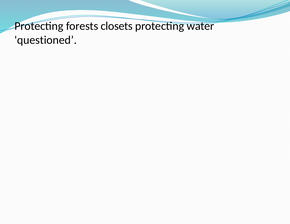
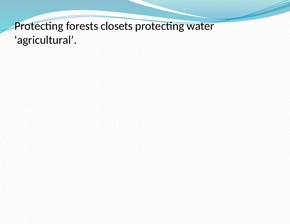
questioned: questioned -> agricultural
